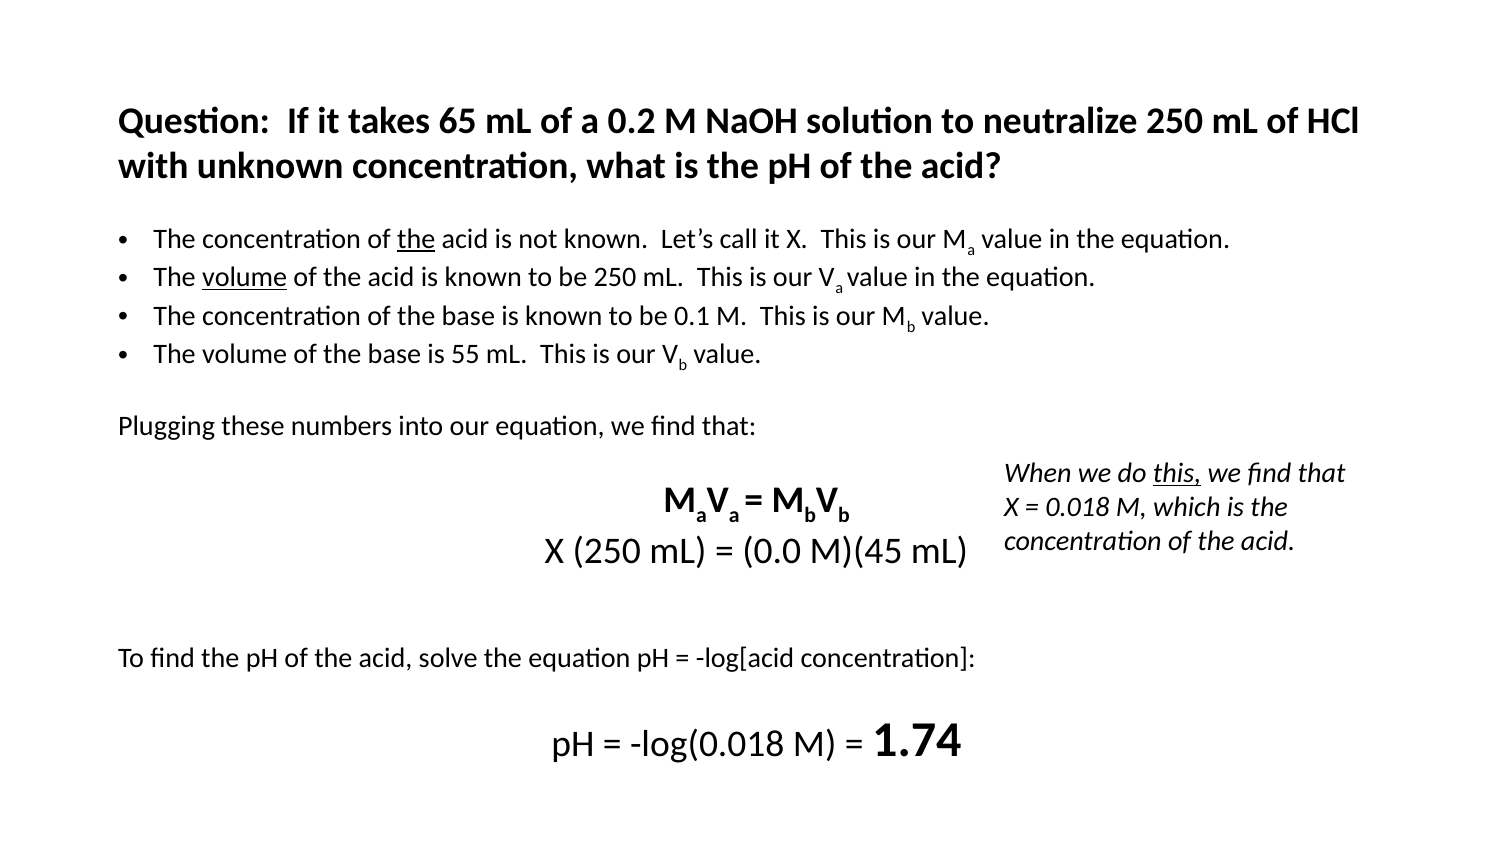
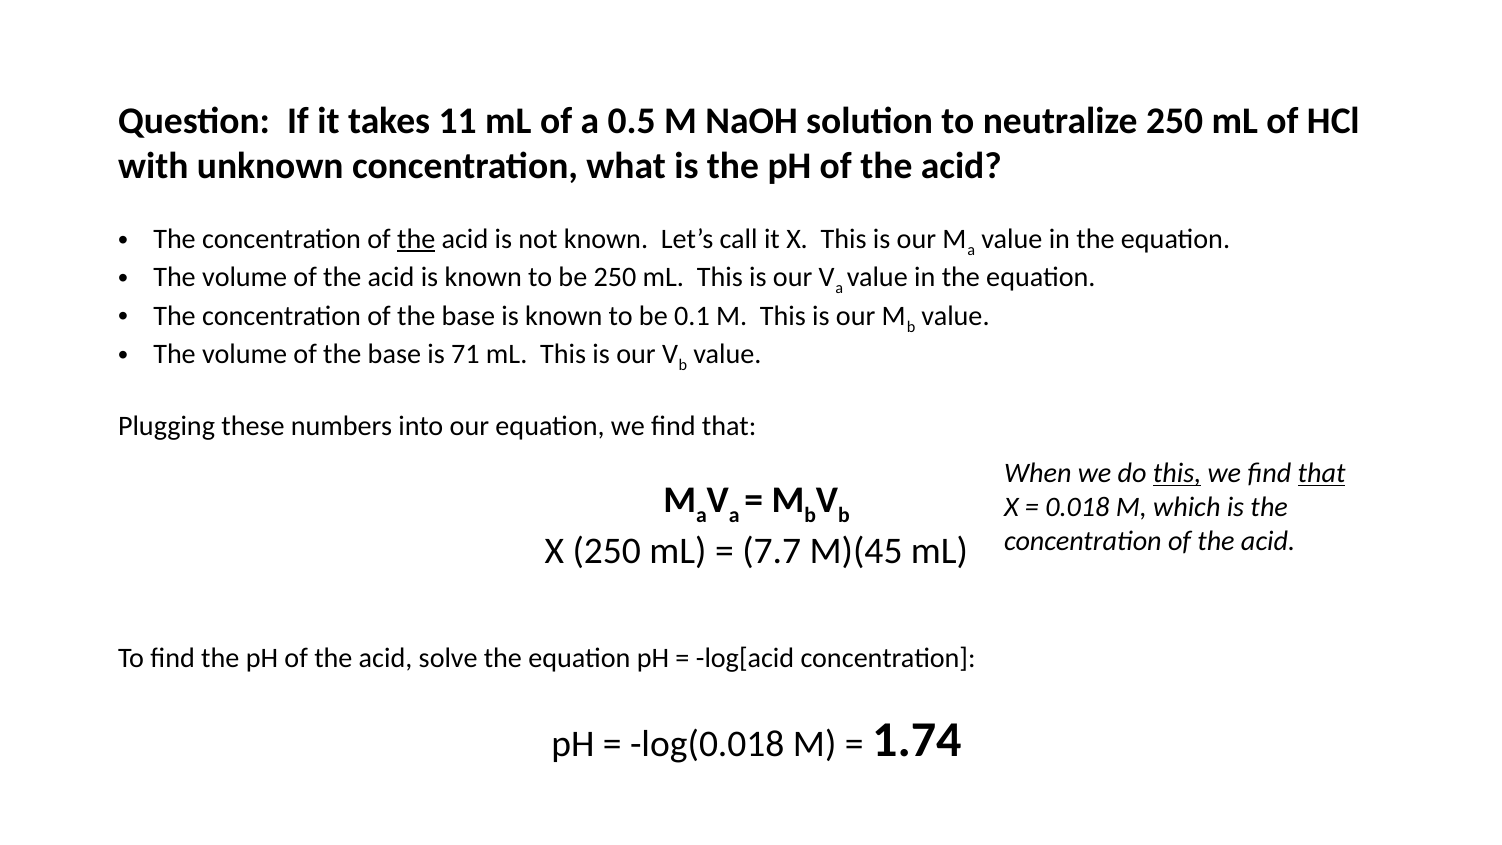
65: 65 -> 11
0.2: 0.2 -> 0.5
volume at (245, 277) underline: present -> none
55: 55 -> 71
that at (1322, 473) underline: none -> present
0.0: 0.0 -> 7.7
